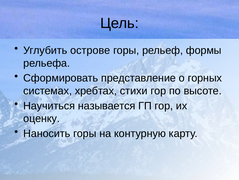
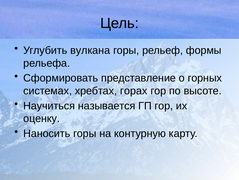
острове: острове -> вулкана
стихи: стихи -> горах
